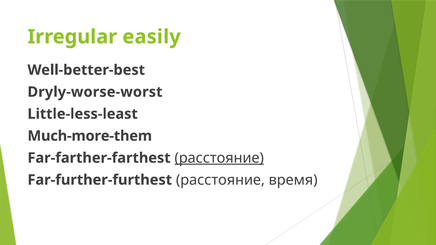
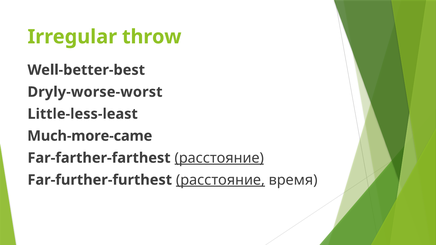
easily: easily -> throw
Much-more-them: Much-more-them -> Much-more-came
расстояние at (220, 180) underline: none -> present
